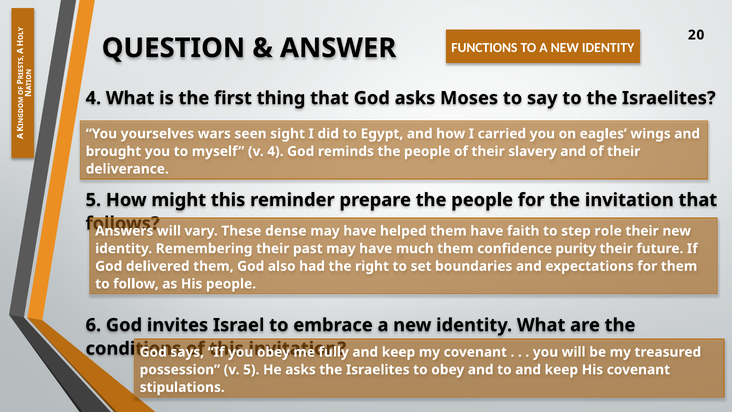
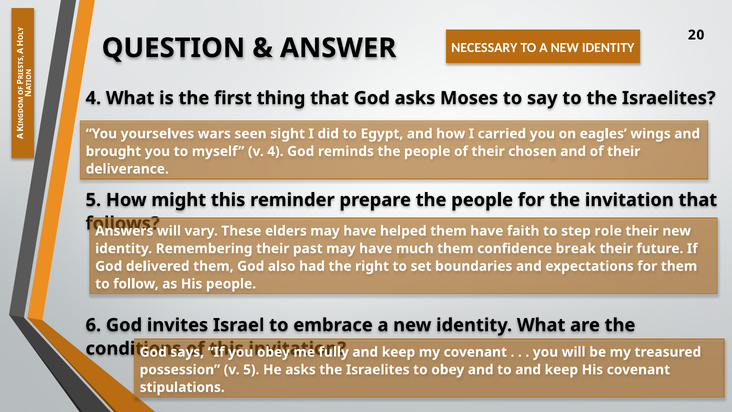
FUNCTIONS: FUNCTIONS -> NECESSARY
slavery: slavery -> chosen
dense: dense -> elders
purity: purity -> break
